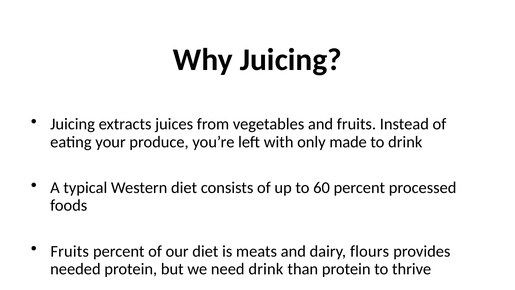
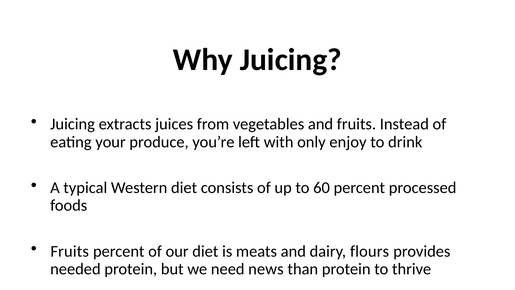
made: made -> enjoy
need drink: drink -> news
